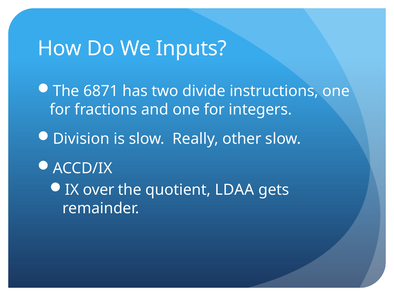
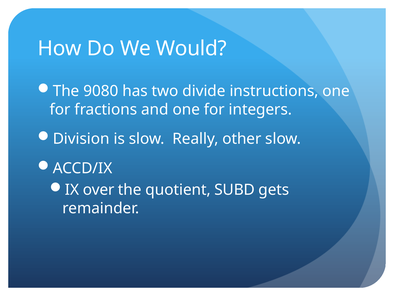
Inputs: Inputs -> Would
6871: 6871 -> 9080
LDAA: LDAA -> SUBD
